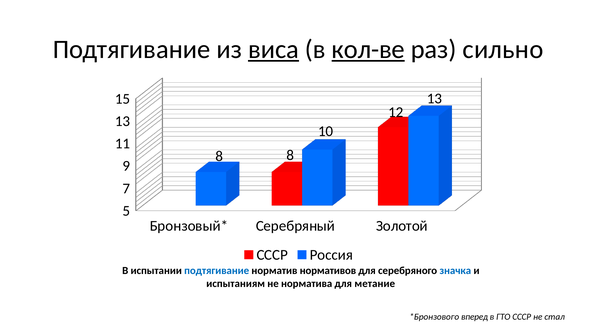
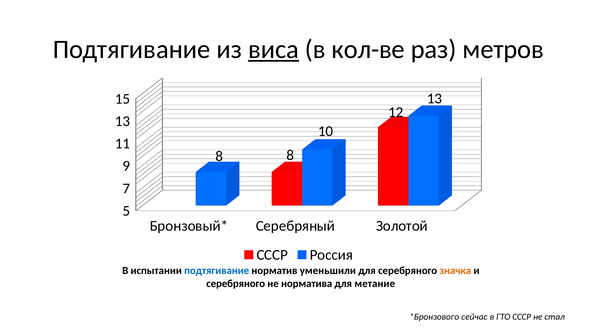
кол-ве underline: present -> none
сильно: сильно -> метров
нормативов: нормативов -> уменьшили
значка colour: blue -> orange
испытаниям at (236, 283): испытаниям -> серебряного
вперед: вперед -> сейчас
